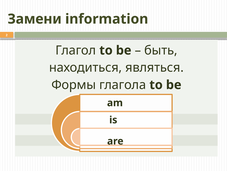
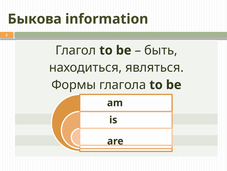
Замени: Замени -> Быкова
